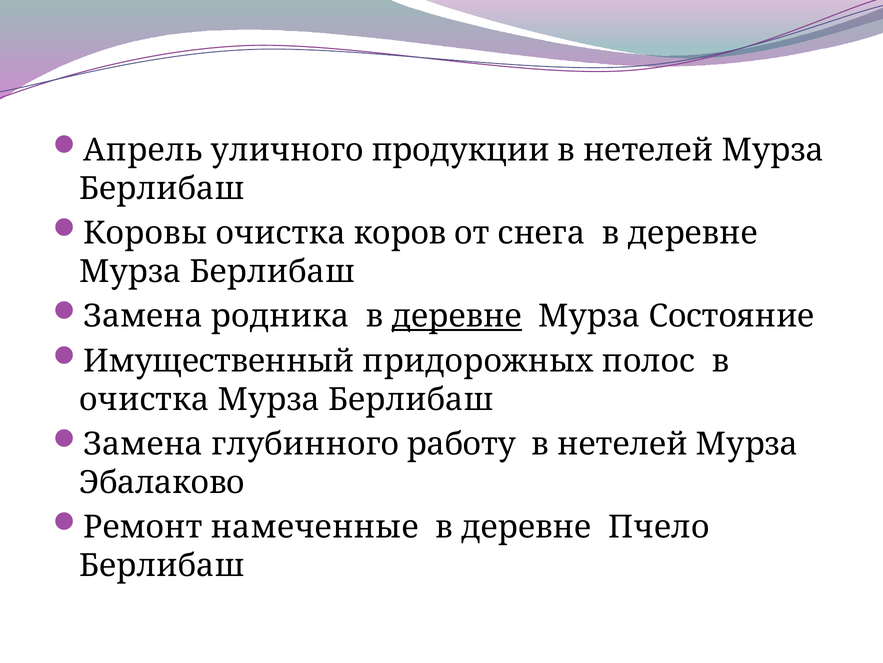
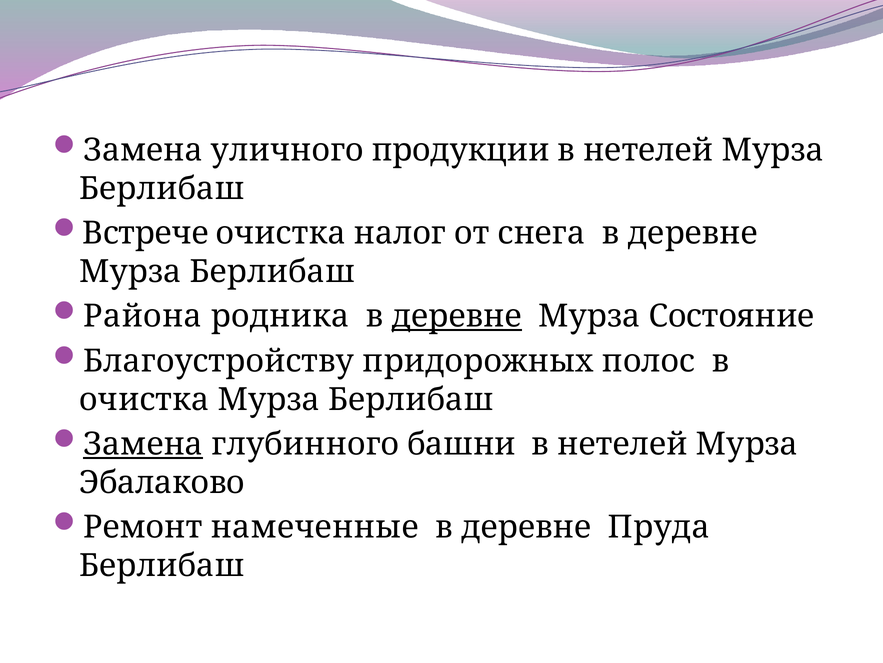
Апрель at (143, 150): Апрель -> Замена
Коровы: Коровы -> Встрече
коров: коров -> налог
Замена at (143, 316): Замена -> Района
Имущественный: Имущественный -> Благоустройству
Замена at (143, 444) underline: none -> present
работу: работу -> башни
Пчело: Пчело -> Пруда
